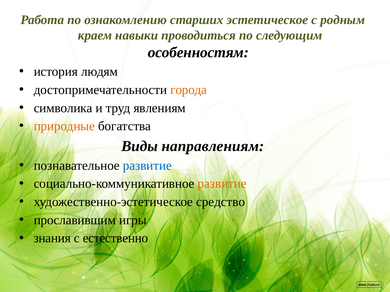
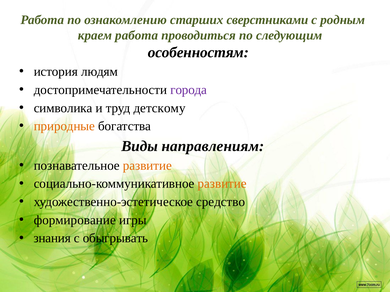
эстетическое: эстетическое -> сверстниками
краем навыки: навыки -> работа
города colour: orange -> purple
явлениям: явлениям -> детскому
развитие at (147, 166) colour: blue -> orange
прославившим: прославившим -> формирование
естественно: естественно -> обыгрывать
